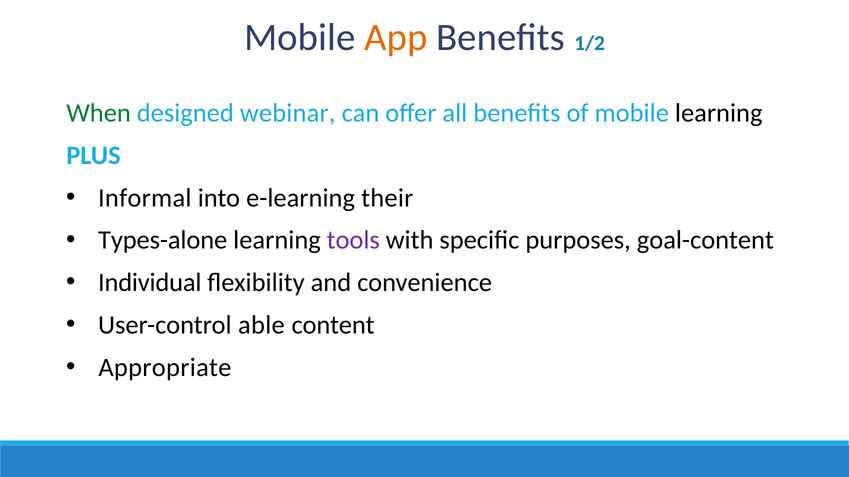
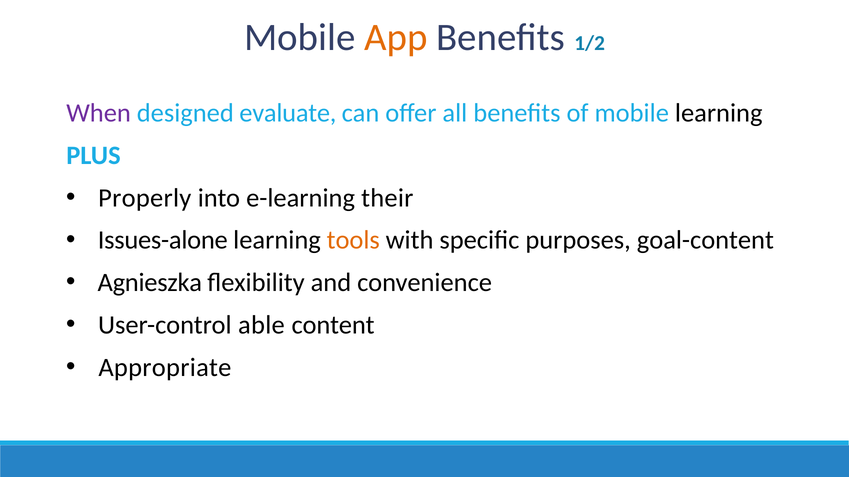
When colour: green -> purple
webinar: webinar -> evaluate
Informal: Informal -> Properly
Types-alone: Types-alone -> Issues-alone
tools colour: purple -> orange
Individual: Individual -> Agnieszka
